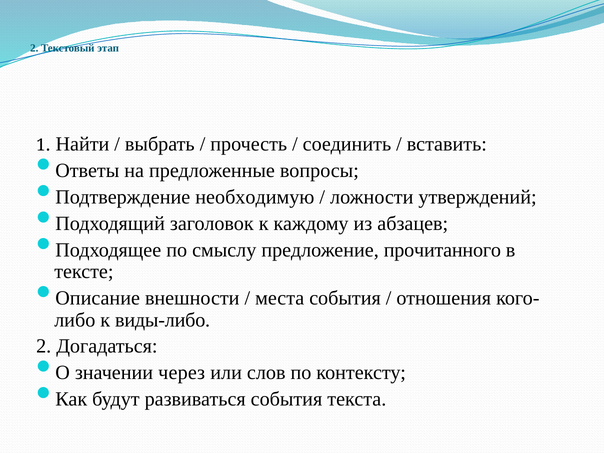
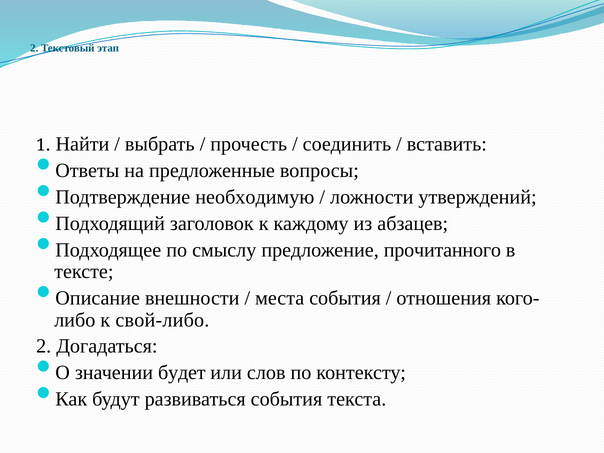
виды-либо: виды-либо -> свой-либо
через: через -> будет
